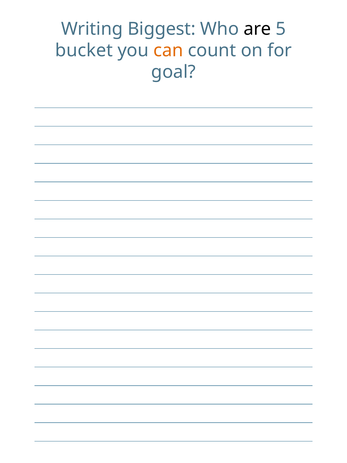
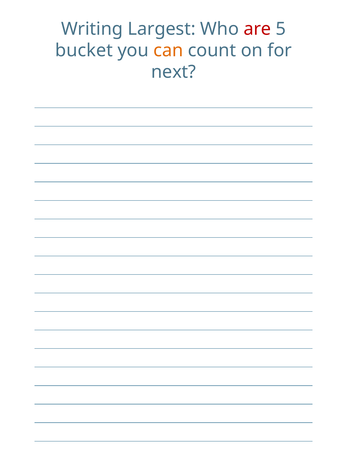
Biggest: Biggest -> Largest
are colour: black -> red
goal: goal -> next
